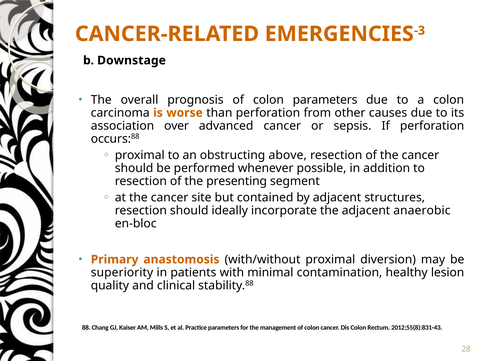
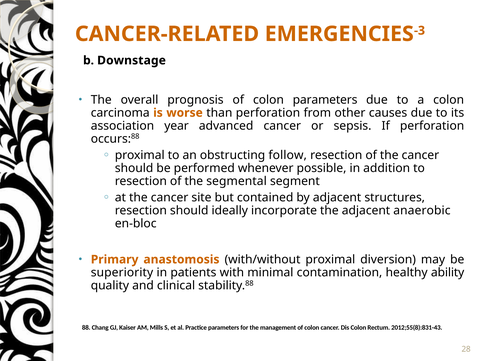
over: over -> year
above: above -> follow
presenting: presenting -> segmental
lesion: lesion -> ability
